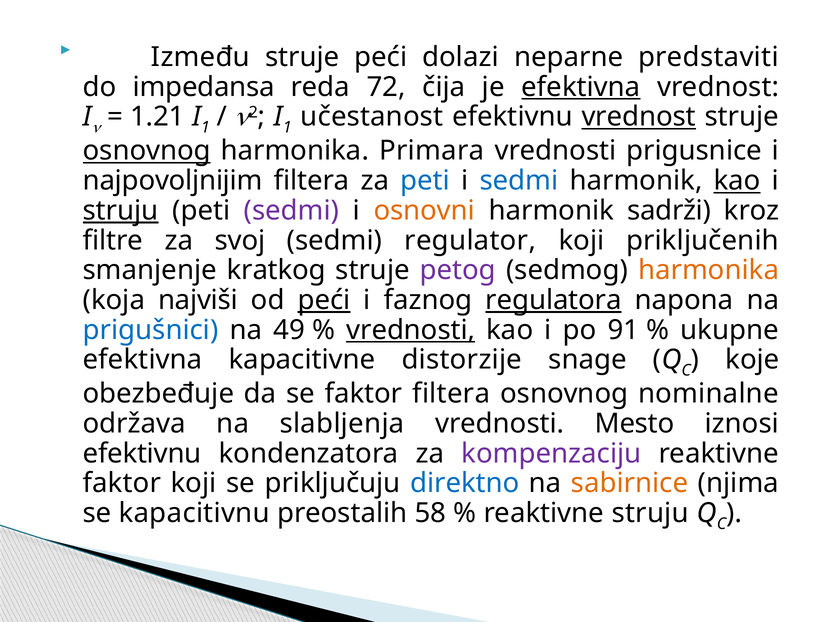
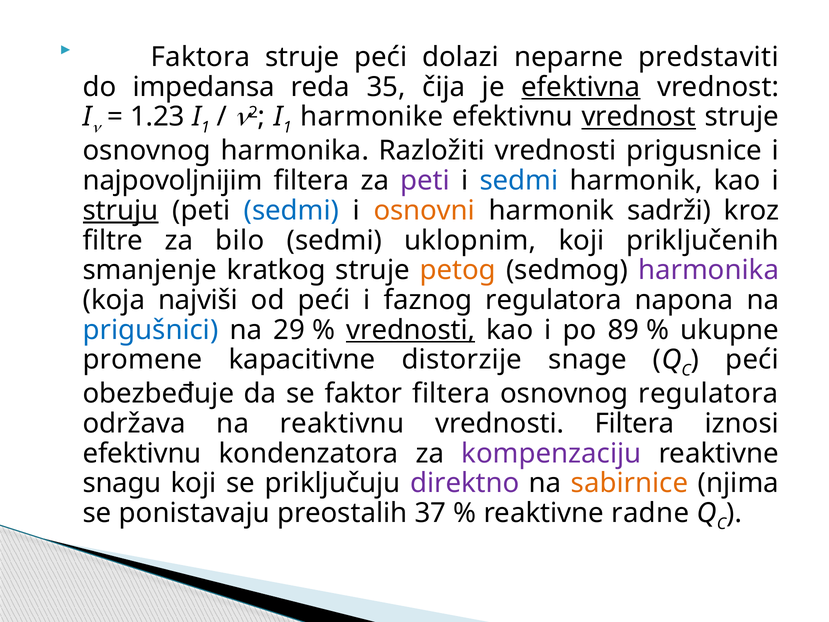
Između: Između -> Faktora
72: 72 -> 35
1.21: 1.21 -> 1.23
učestanost: učestanost -> harmonike
osnovnog at (147, 151) underline: present -> none
Primara: Primara -> Razložiti
peti at (425, 181) colour: blue -> purple
kao at (737, 181) underline: present -> none
sedmi at (292, 210) colour: purple -> blue
svoj: svoj -> bilo
regulator: regulator -> uklopnim
petog colour: purple -> orange
harmonika at (709, 270) colour: orange -> purple
peći at (324, 300) underline: present -> none
regulatora at (554, 300) underline: present -> none
49: 49 -> 29
91: 91 -> 89
efektivna at (143, 360): efektivna -> promene
koje at (752, 360): koje -> peći
osnovnog nominalne: nominalne -> regulatora
slabljenja: slabljenja -> reaktivnu
vrednosti Mesto: Mesto -> Filtera
faktor at (122, 483): faktor -> snagu
direktno colour: blue -> purple
kapacitivnu: kapacitivnu -> ponistavaju
58: 58 -> 37
reaktivne struju: struju -> radne
